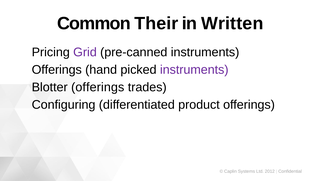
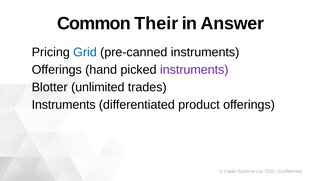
Written: Written -> Answer
Grid colour: purple -> blue
Blotter offerings: offerings -> unlimited
Configuring at (64, 105): Configuring -> Instruments
